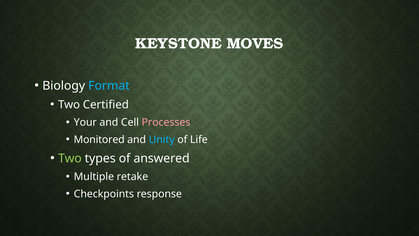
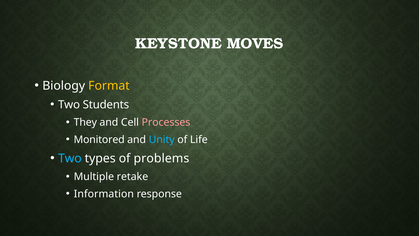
Format colour: light blue -> yellow
Certified: Certified -> Students
Your: Your -> They
Two at (70, 158) colour: light green -> light blue
answered: answered -> problems
Checkpoints: Checkpoints -> Information
